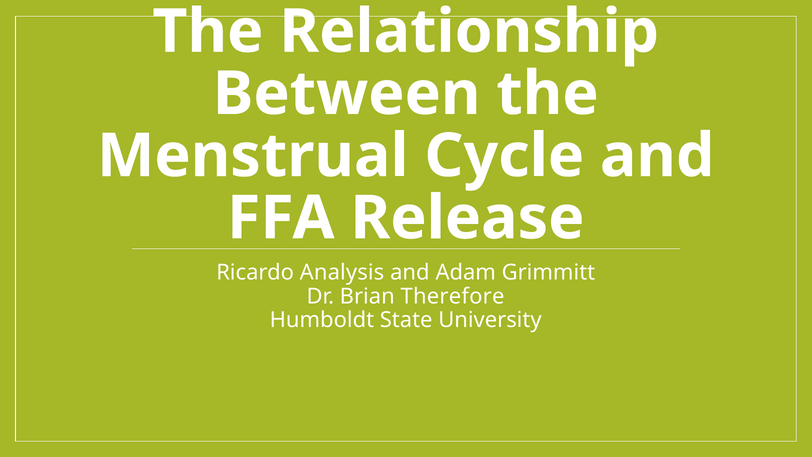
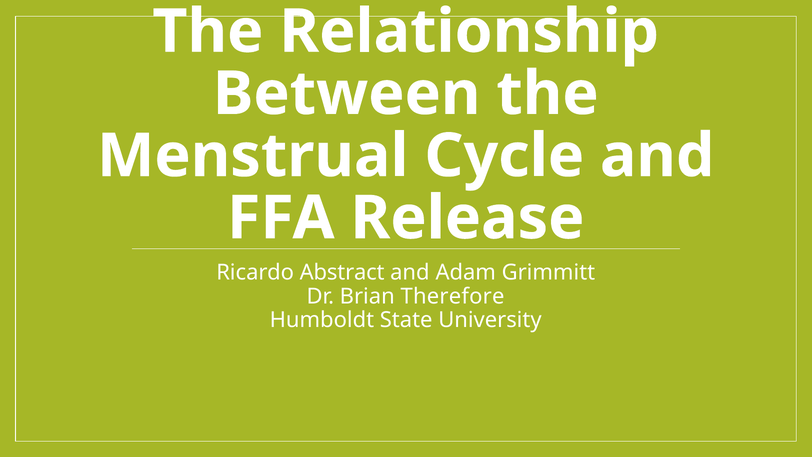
Analysis: Analysis -> Abstract
